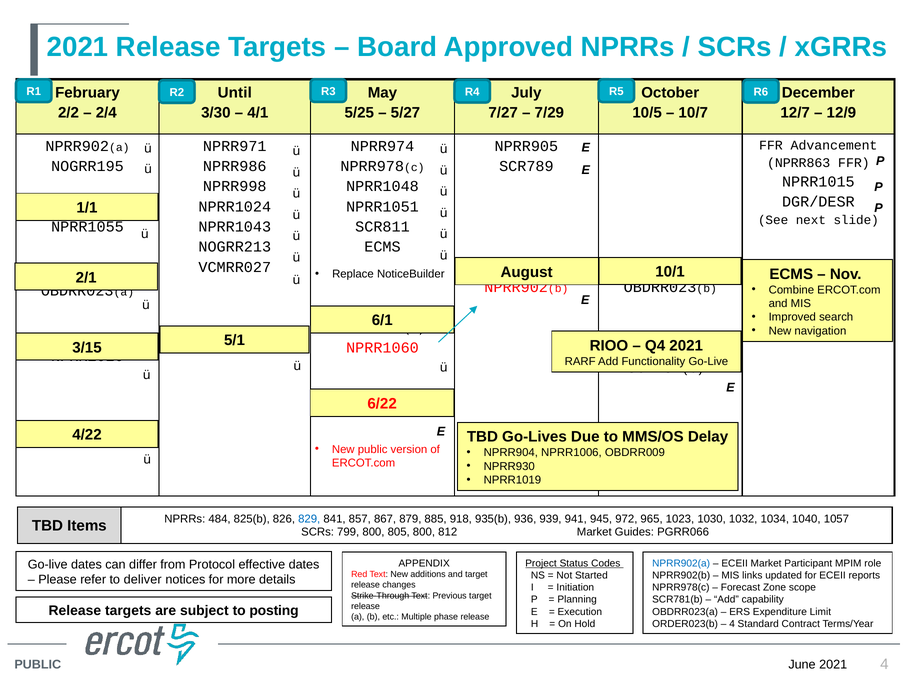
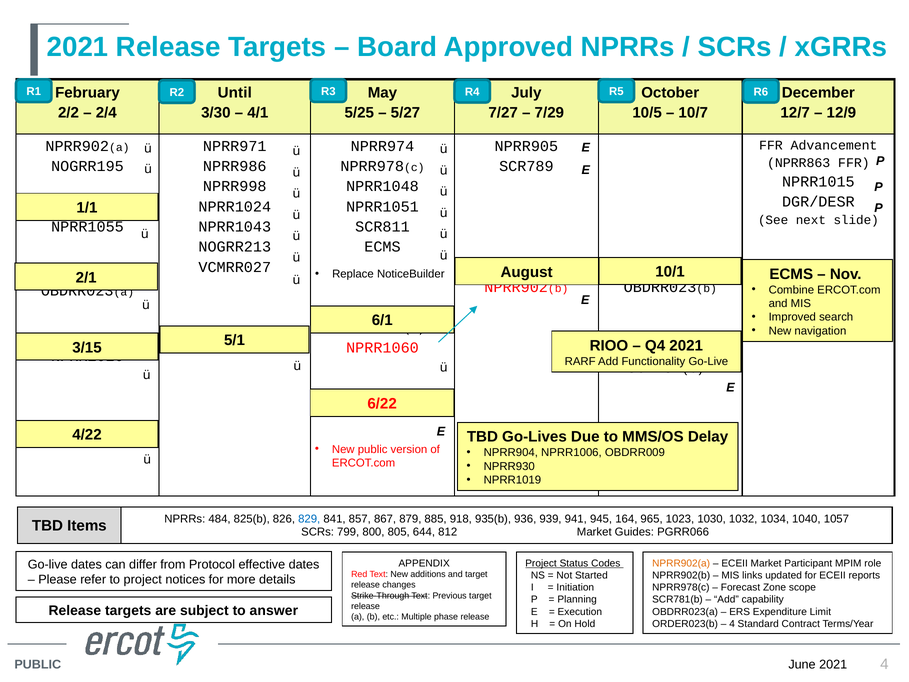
972: 972 -> 164
805 800: 800 -> 644
NPRR902(a colour: blue -> orange
to deliver: deliver -> project
posting: posting -> answer
